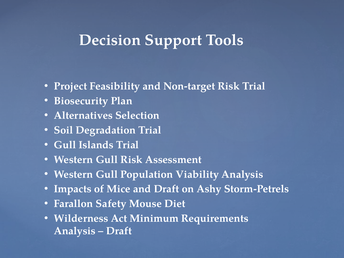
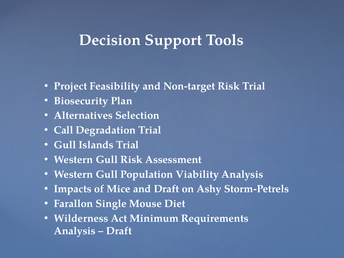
Soil: Soil -> Call
Safety: Safety -> Single
